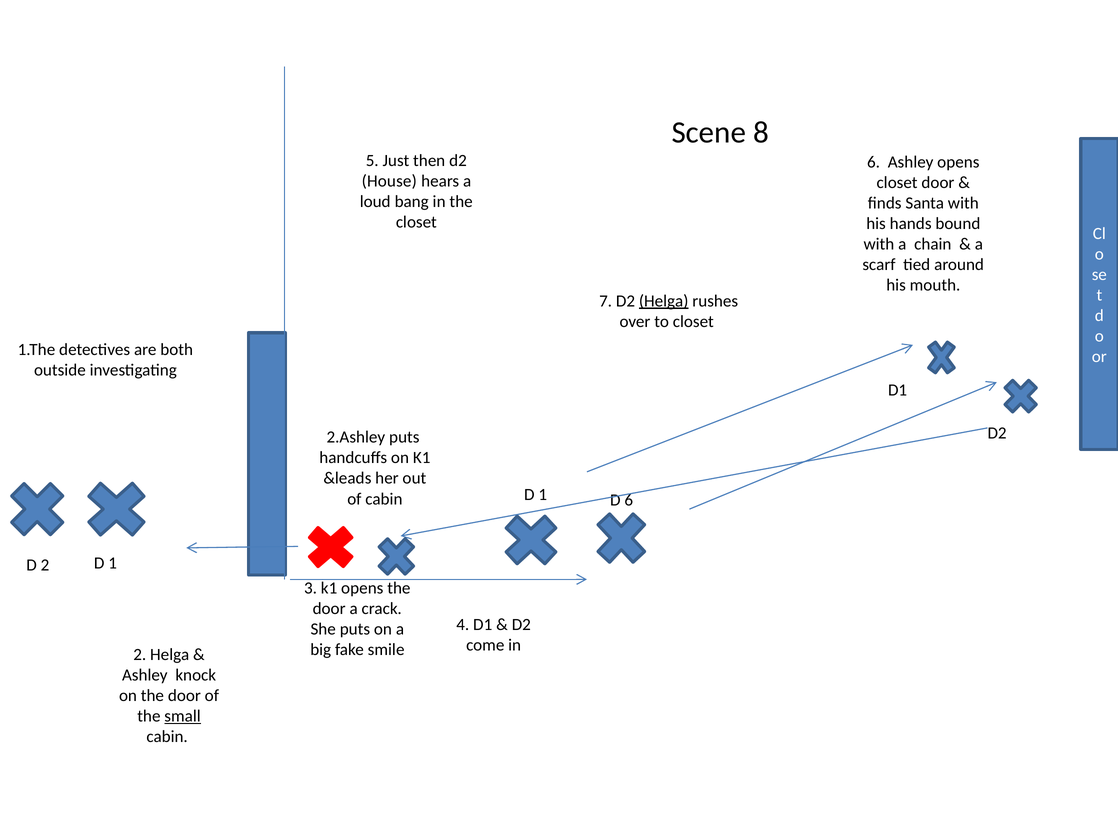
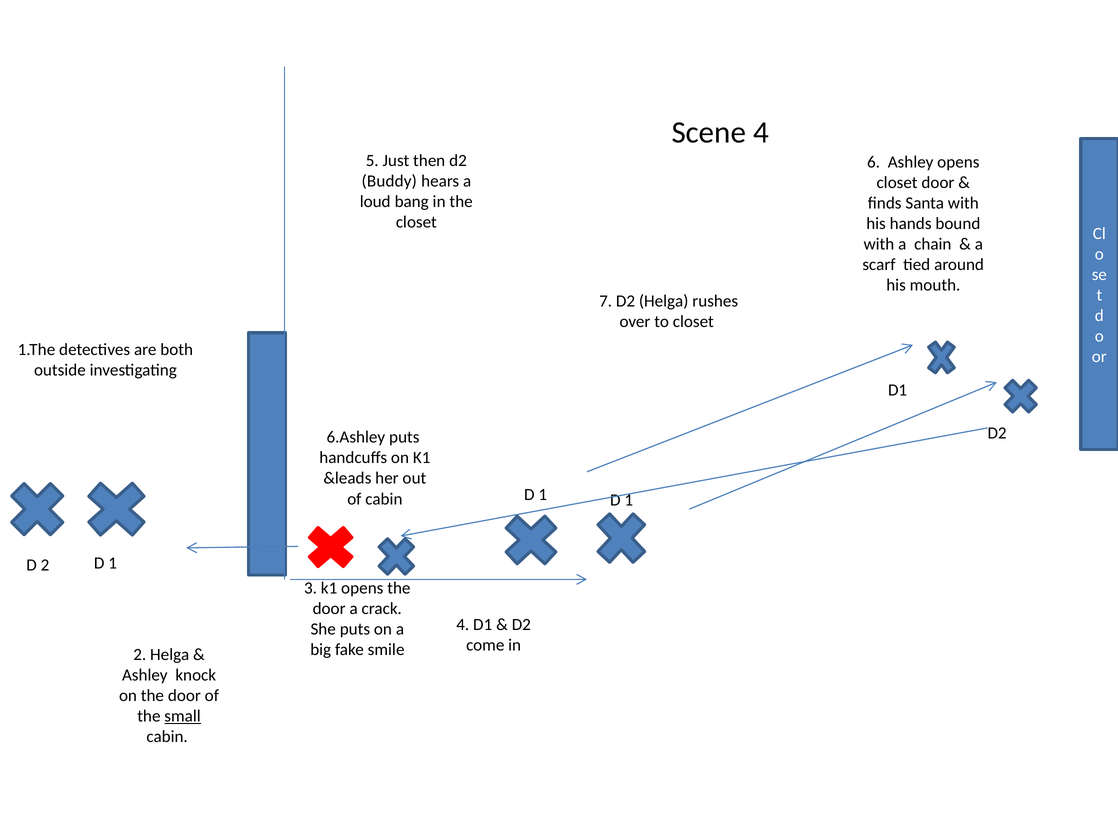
Scene 8: 8 -> 4
House: House -> Buddy
Helga at (664, 301) underline: present -> none
2.Ashley: 2.Ashley -> 6.Ashley
1 D 6: 6 -> 1
